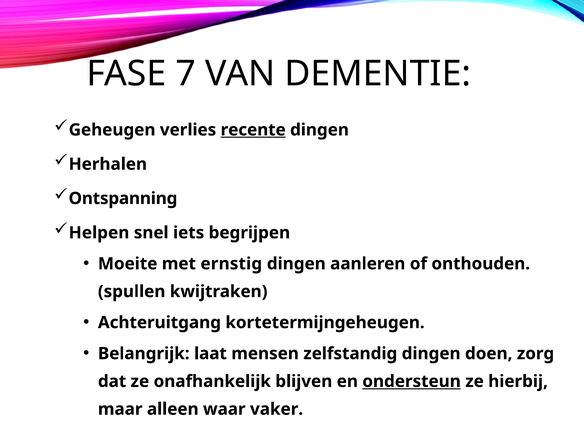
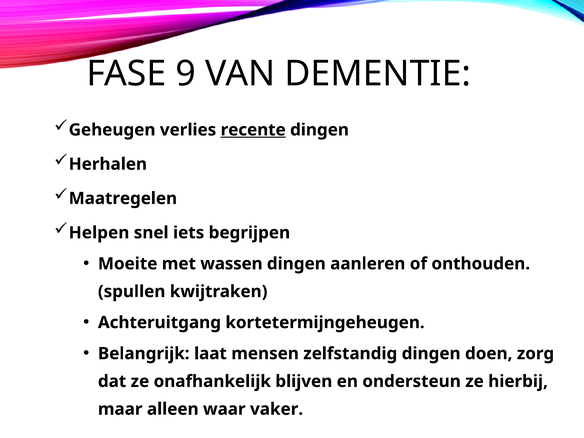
7: 7 -> 9
Ontspanning: Ontspanning -> Maatregelen
ernstig: ernstig -> wassen
ondersteun underline: present -> none
